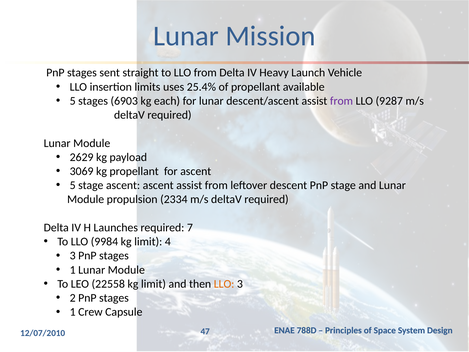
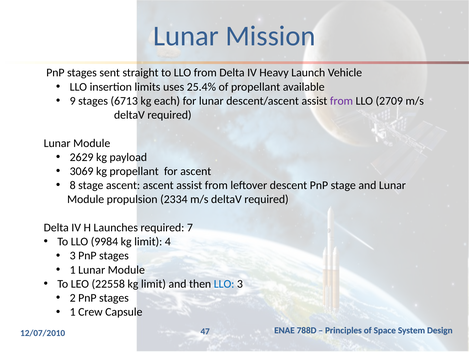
5 at (73, 101): 5 -> 9
6903: 6903 -> 6713
9287: 9287 -> 2709
5 at (73, 185): 5 -> 8
LLO at (224, 284) colour: orange -> blue
